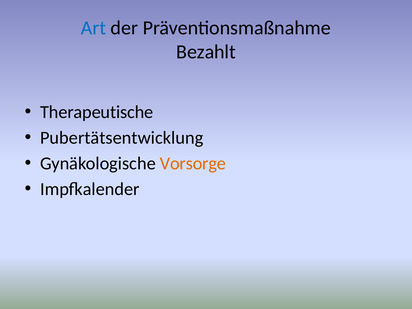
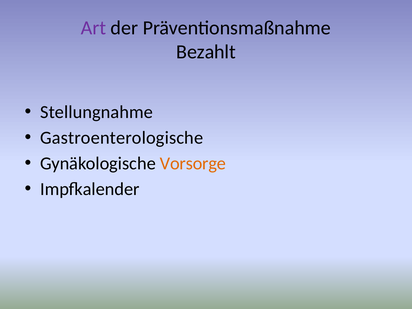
Art colour: blue -> purple
Therapeutische: Therapeutische -> Stellungnahme
Pubertätsentwicklung: Pubertätsentwicklung -> Gastroenterologische
